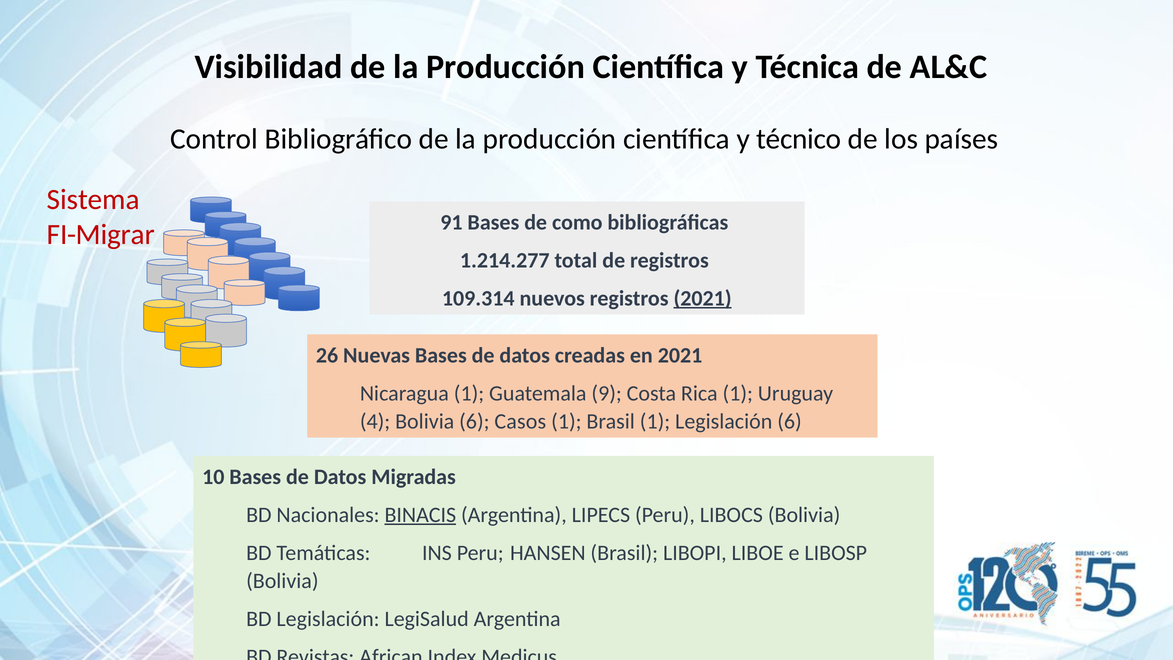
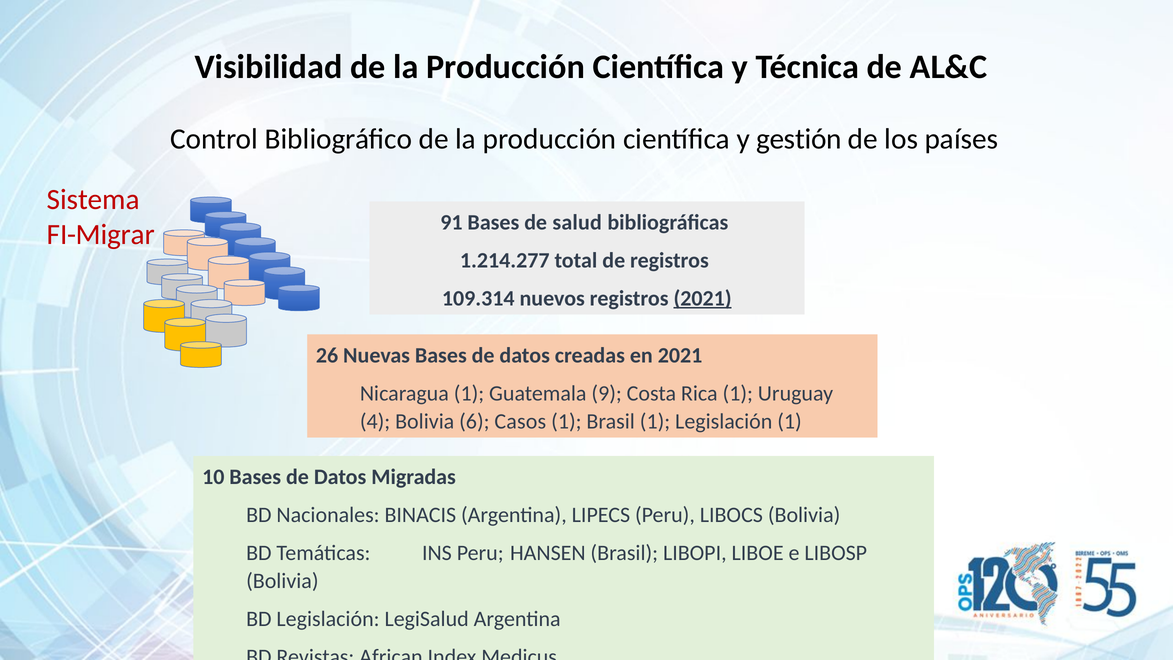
técnico: técnico -> gestión
como: como -> salud
Legislación 6: 6 -> 1
BINACIS underline: present -> none
